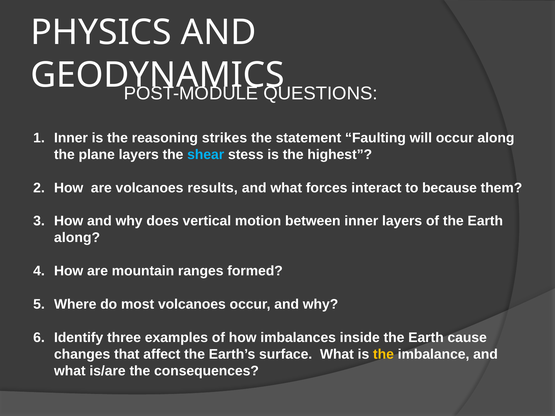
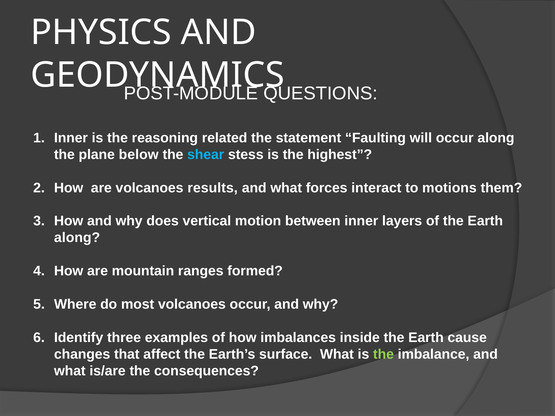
strikes: strikes -> related
plane layers: layers -> below
because: because -> motions
the at (383, 354) colour: yellow -> light green
